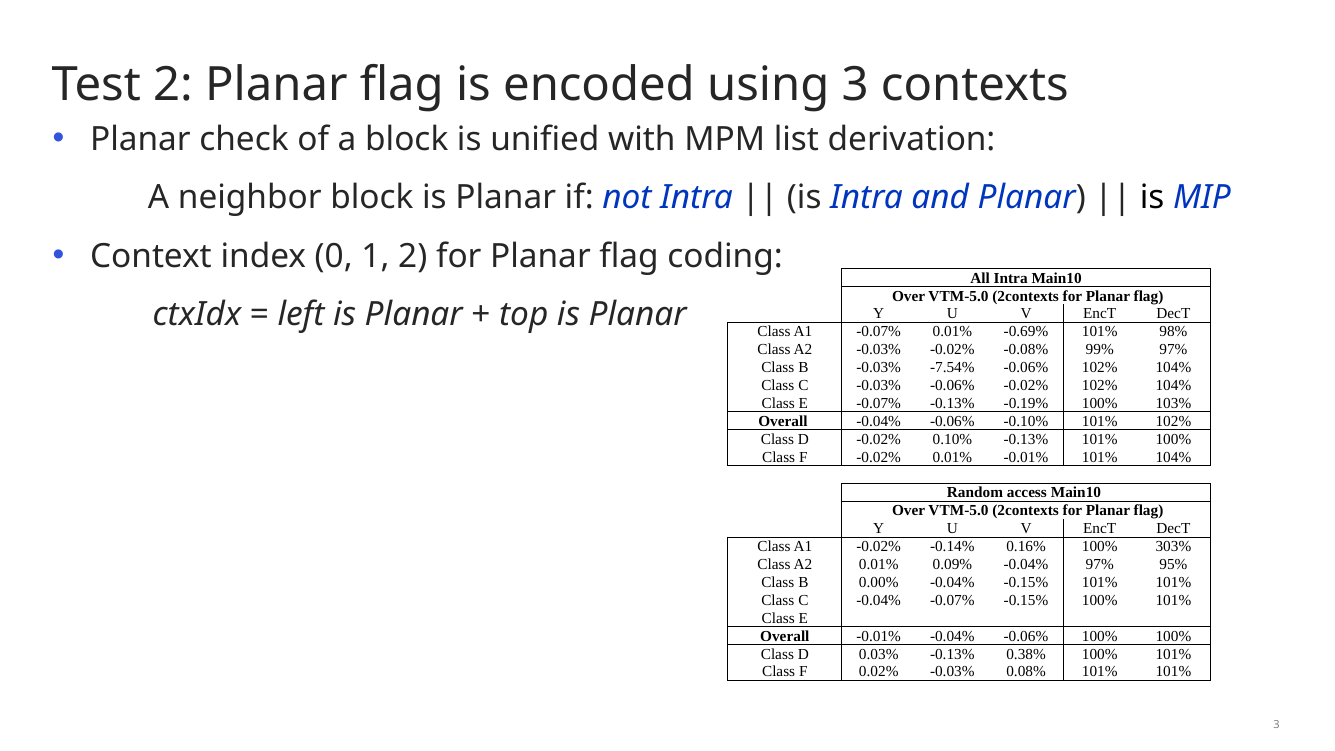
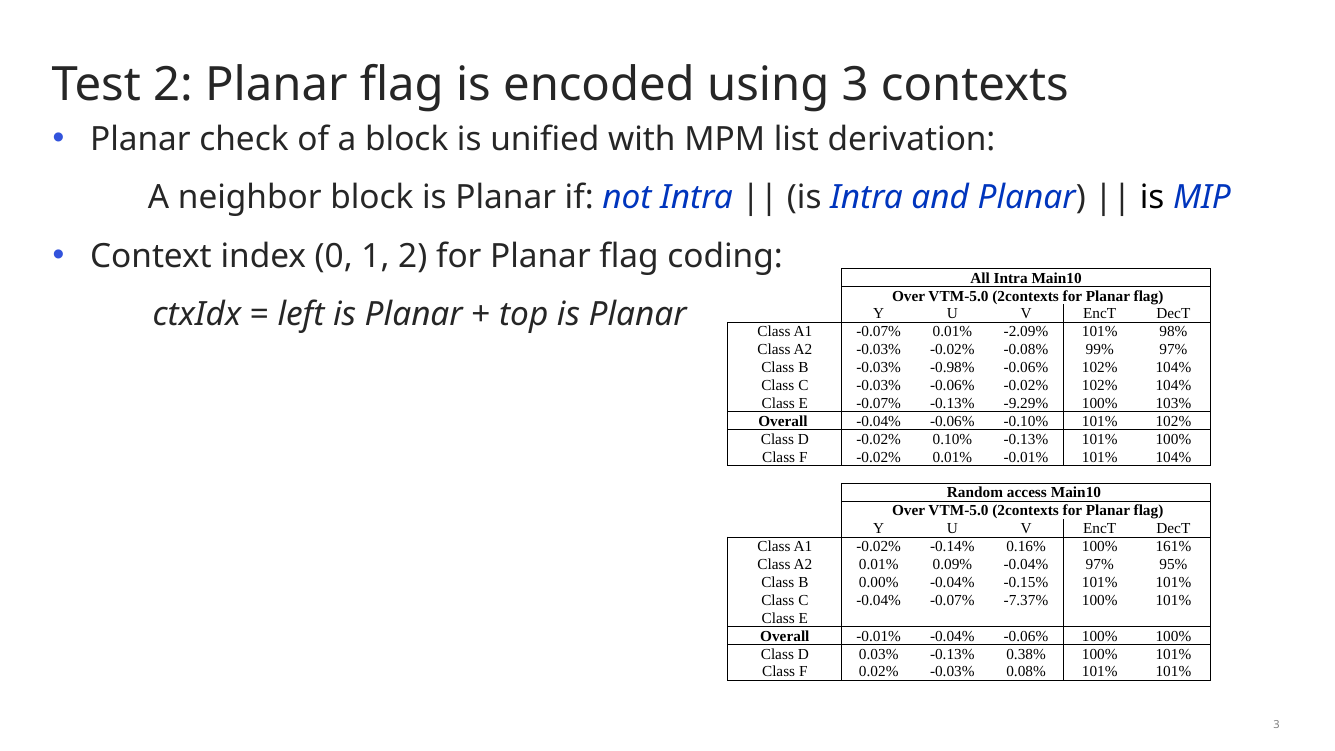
-0.69%: -0.69% -> -2.09%
-7.54%: -7.54% -> -0.98%
-0.19%: -0.19% -> -9.29%
303%: 303% -> 161%
-0.07% -0.15%: -0.15% -> -7.37%
